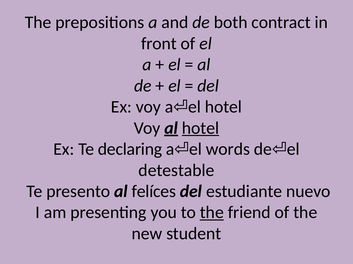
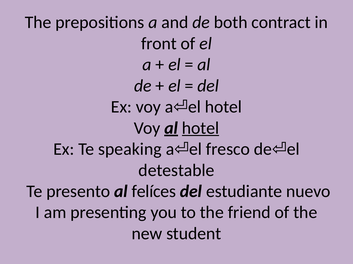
declaring: declaring -> speaking
words: words -> fresco
the at (212, 213) underline: present -> none
